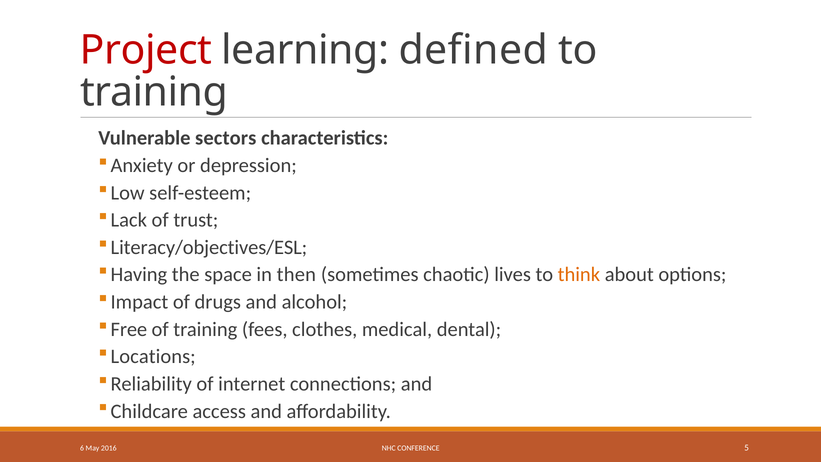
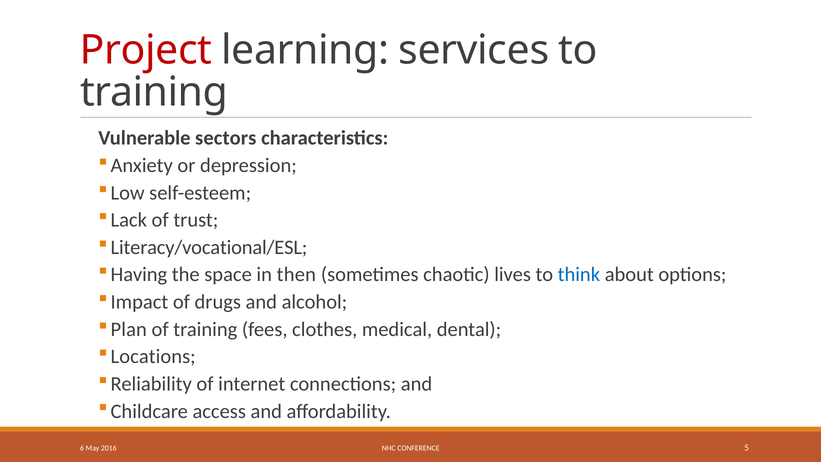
defined: defined -> services
Literacy/objectives/ESL: Literacy/objectives/ESL -> Literacy/vocational/ESL
think colour: orange -> blue
Free: Free -> Plan
